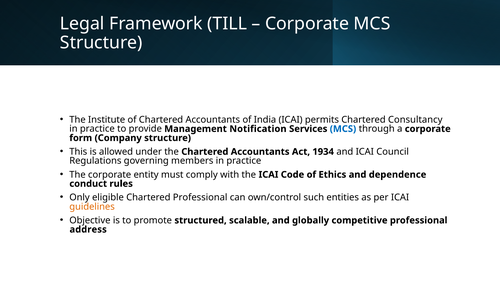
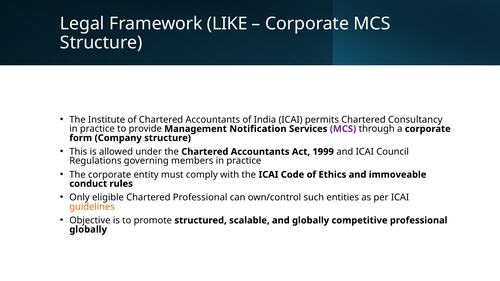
TILL: TILL -> LIKE
MCS at (343, 129) colour: blue -> purple
1934: 1934 -> 1999
dependence: dependence -> immoveable
address at (88, 230): address -> globally
